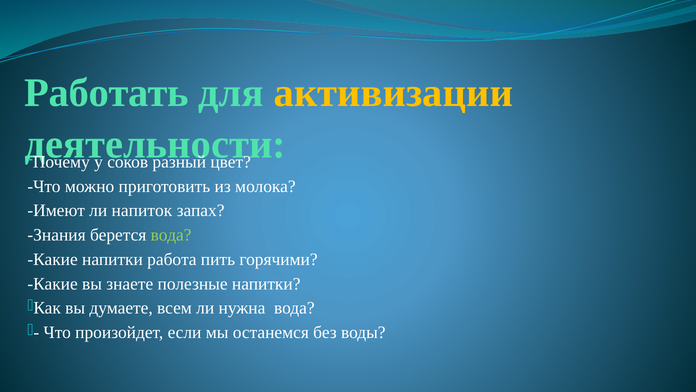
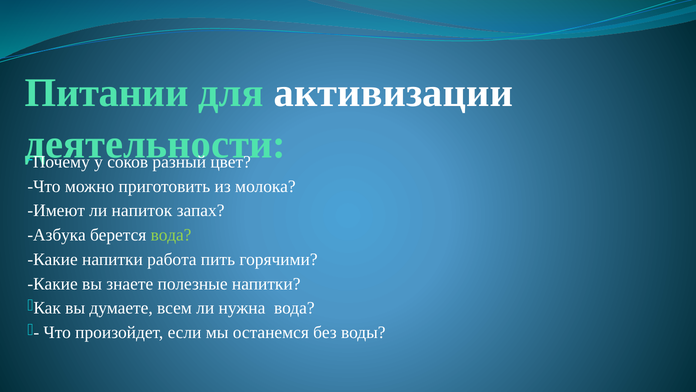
Работать: Работать -> Питании
активизации colour: yellow -> white
Знания: Знания -> Азбука
